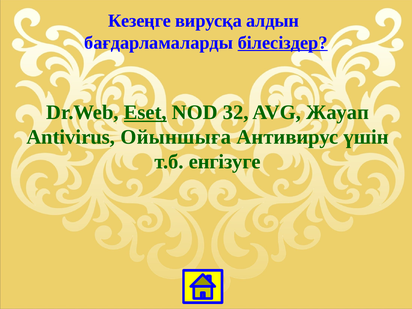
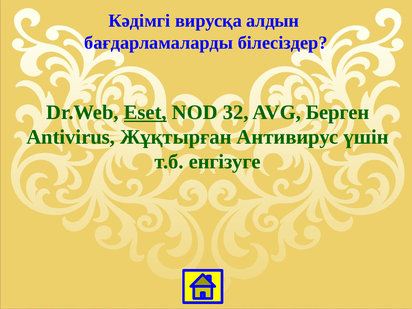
Кезеңге: Кезеңге -> Кәдімгі
білесіздер underline: present -> none
Жауап: Жауап -> Берген
Ойыншыға: Ойыншыға -> Жұқтырған
